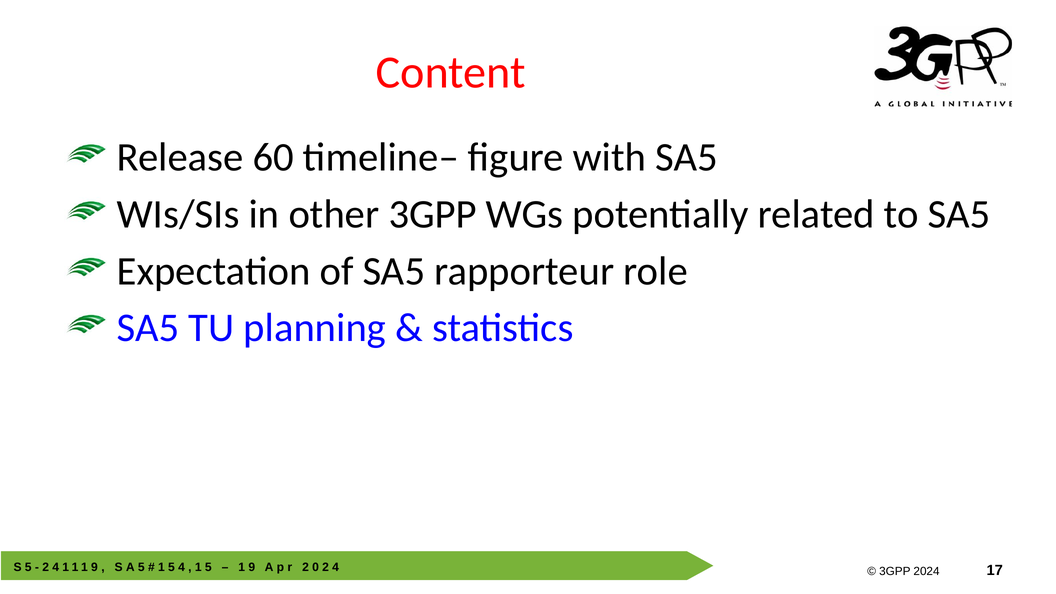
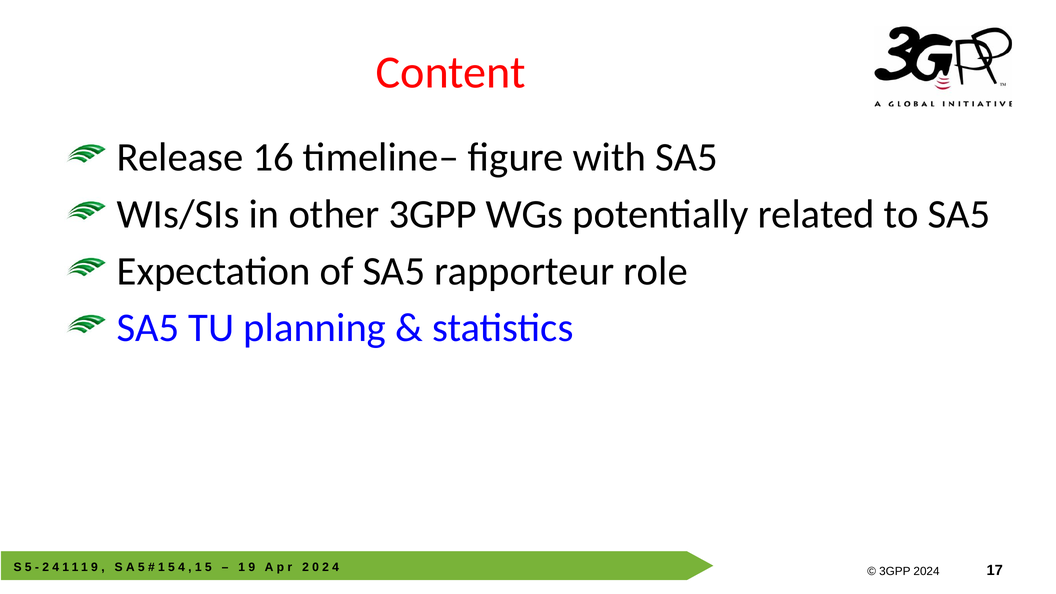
60: 60 -> 16
